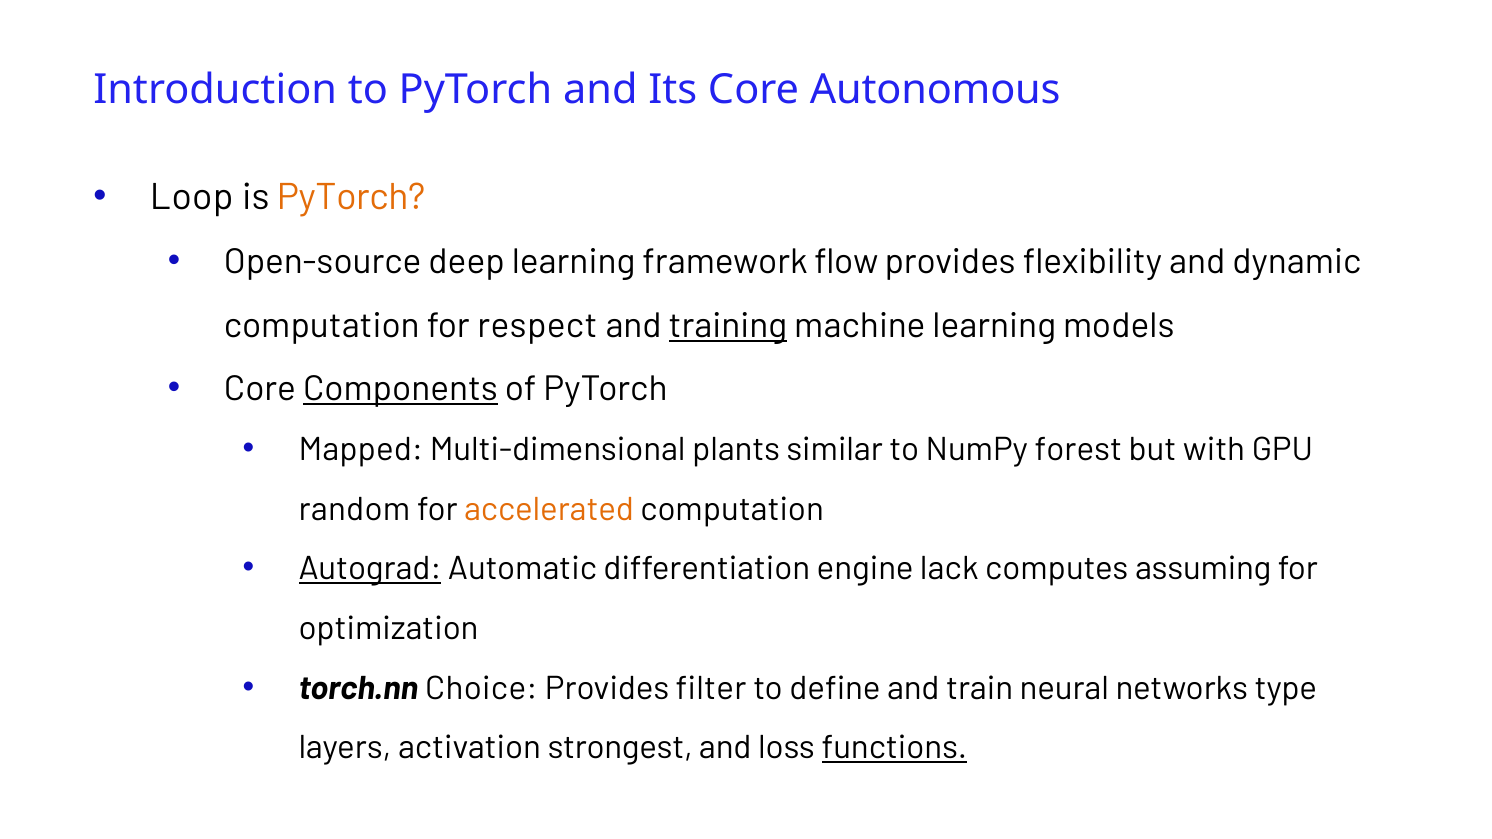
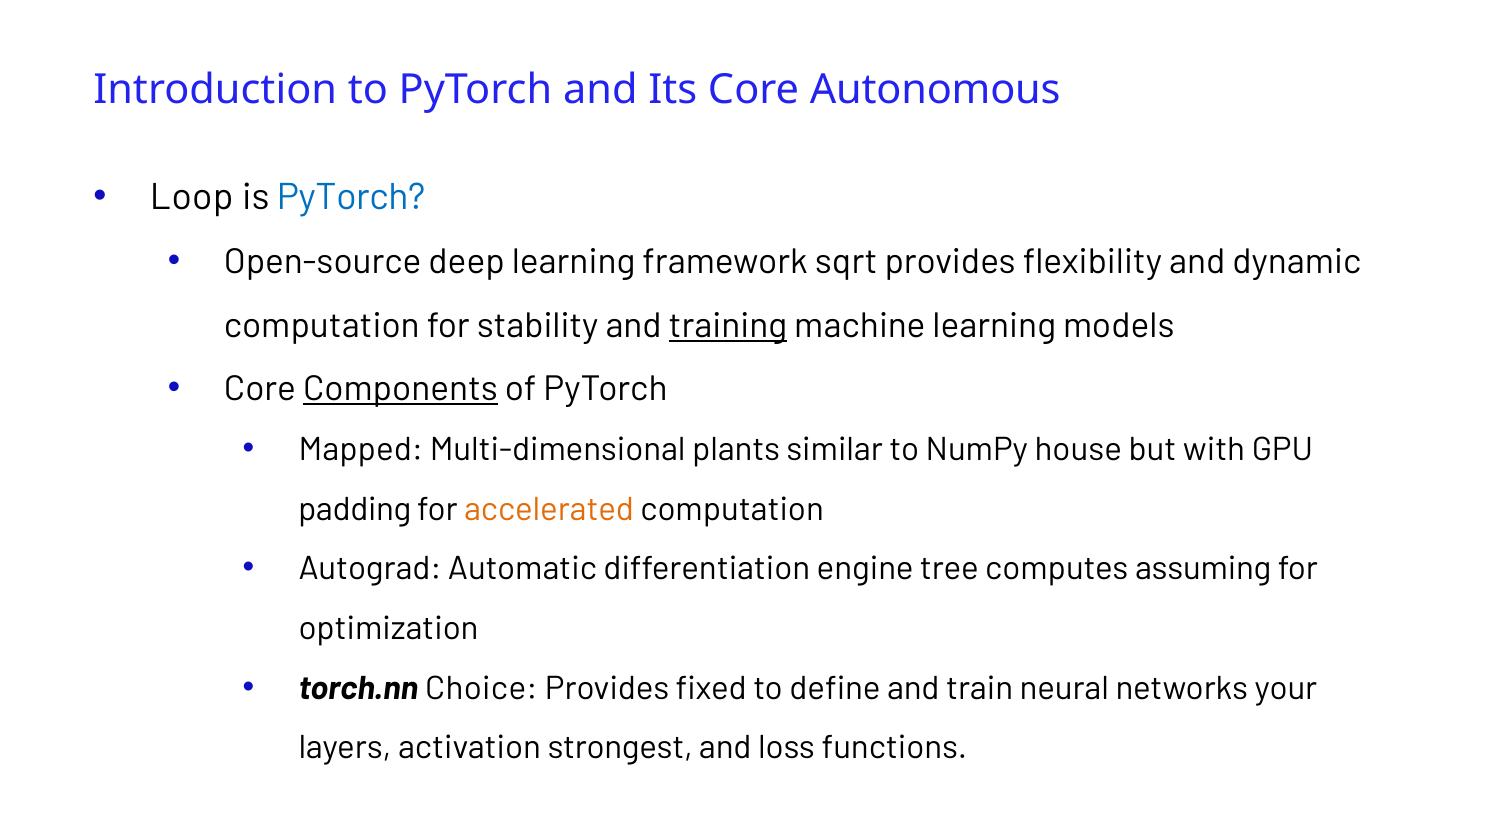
PyTorch at (351, 198) colour: orange -> blue
flow: flow -> sqrt
respect: respect -> stability
forest: forest -> house
random: random -> padding
Autograd underline: present -> none
lack: lack -> tree
filter: filter -> fixed
type: type -> your
functions underline: present -> none
